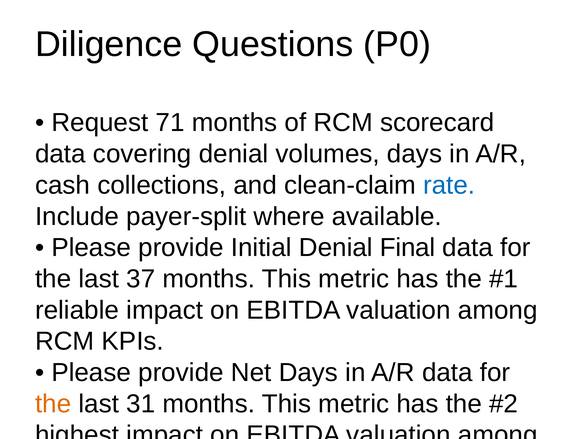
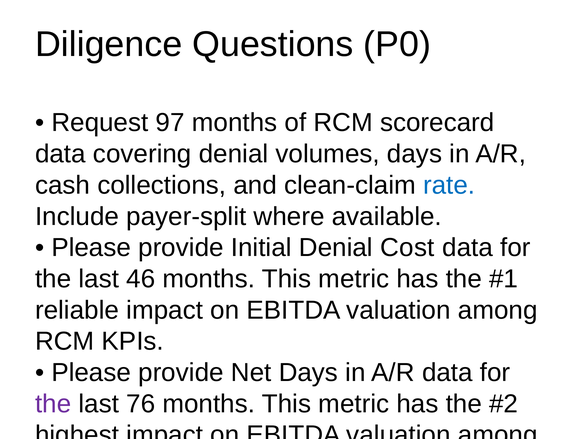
71: 71 -> 97
Denial Final: Final -> Cost
37: 37 -> 46
the at (53, 404) colour: orange -> purple
31: 31 -> 76
